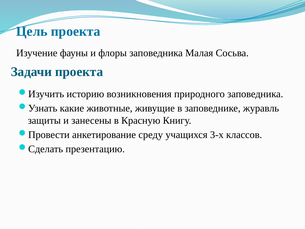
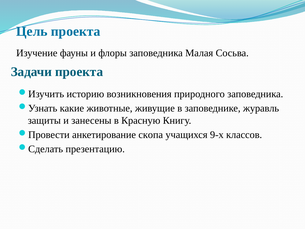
среду: среду -> скопа
3-х: 3-х -> 9-х
